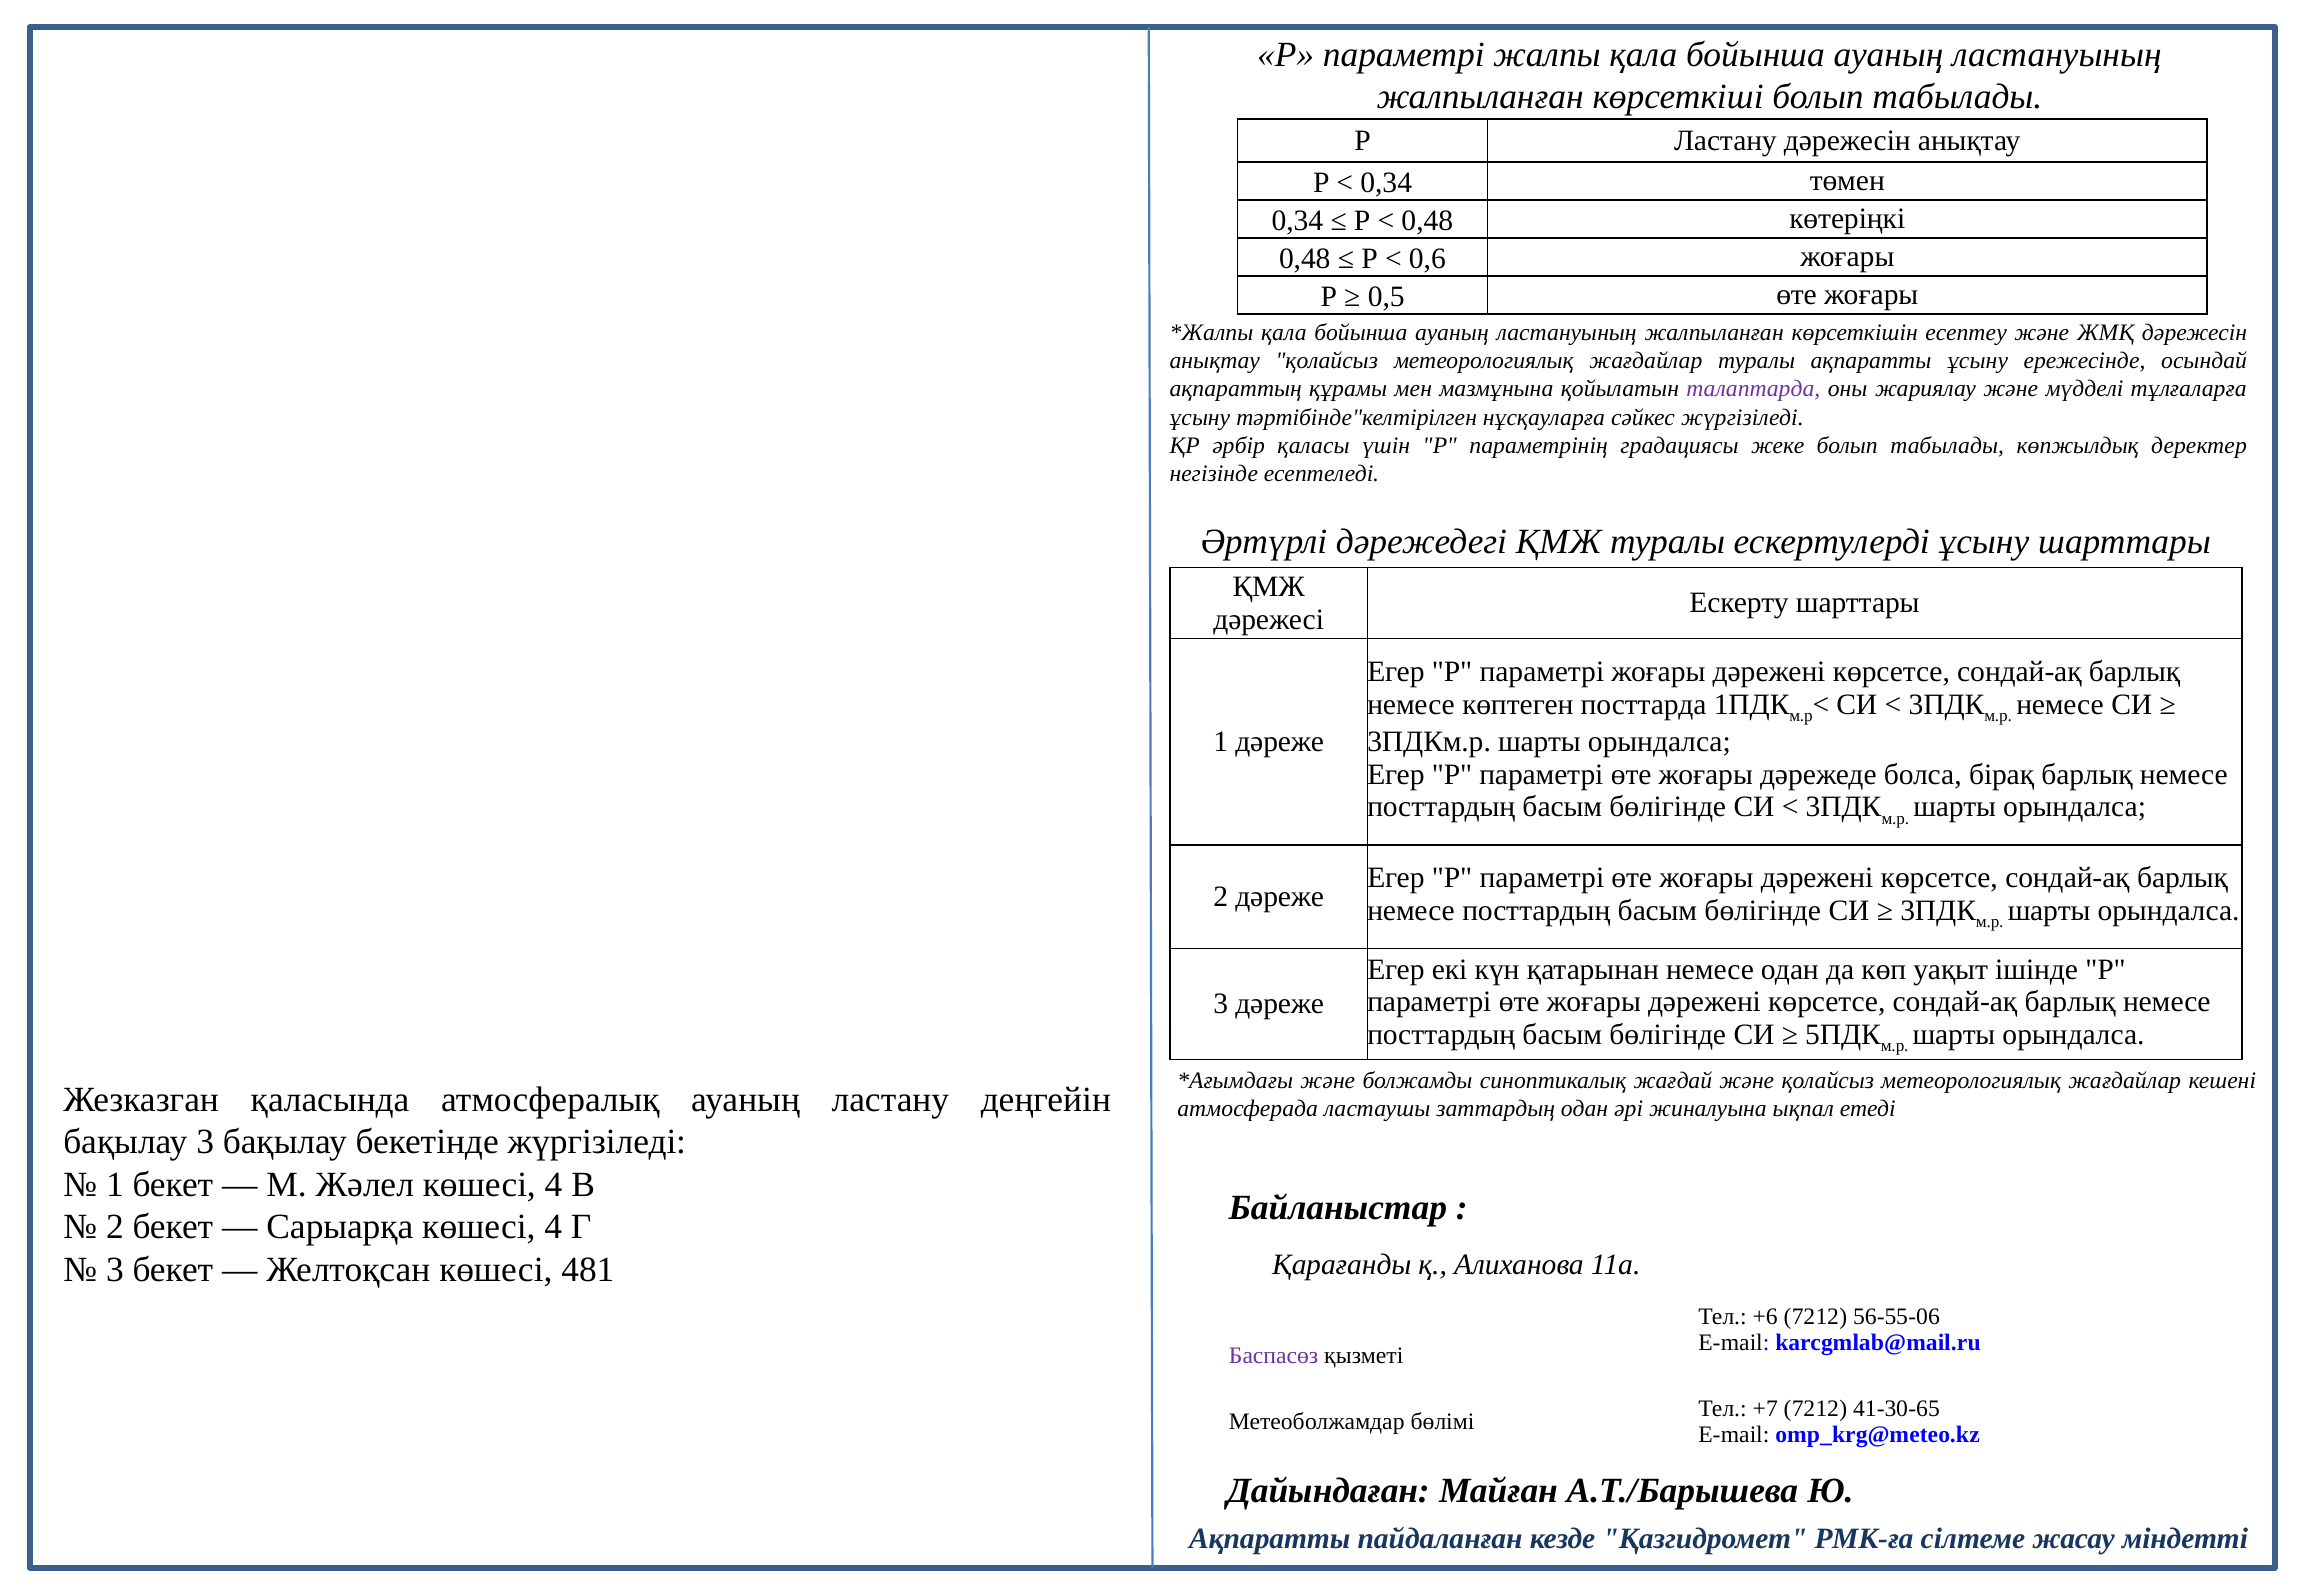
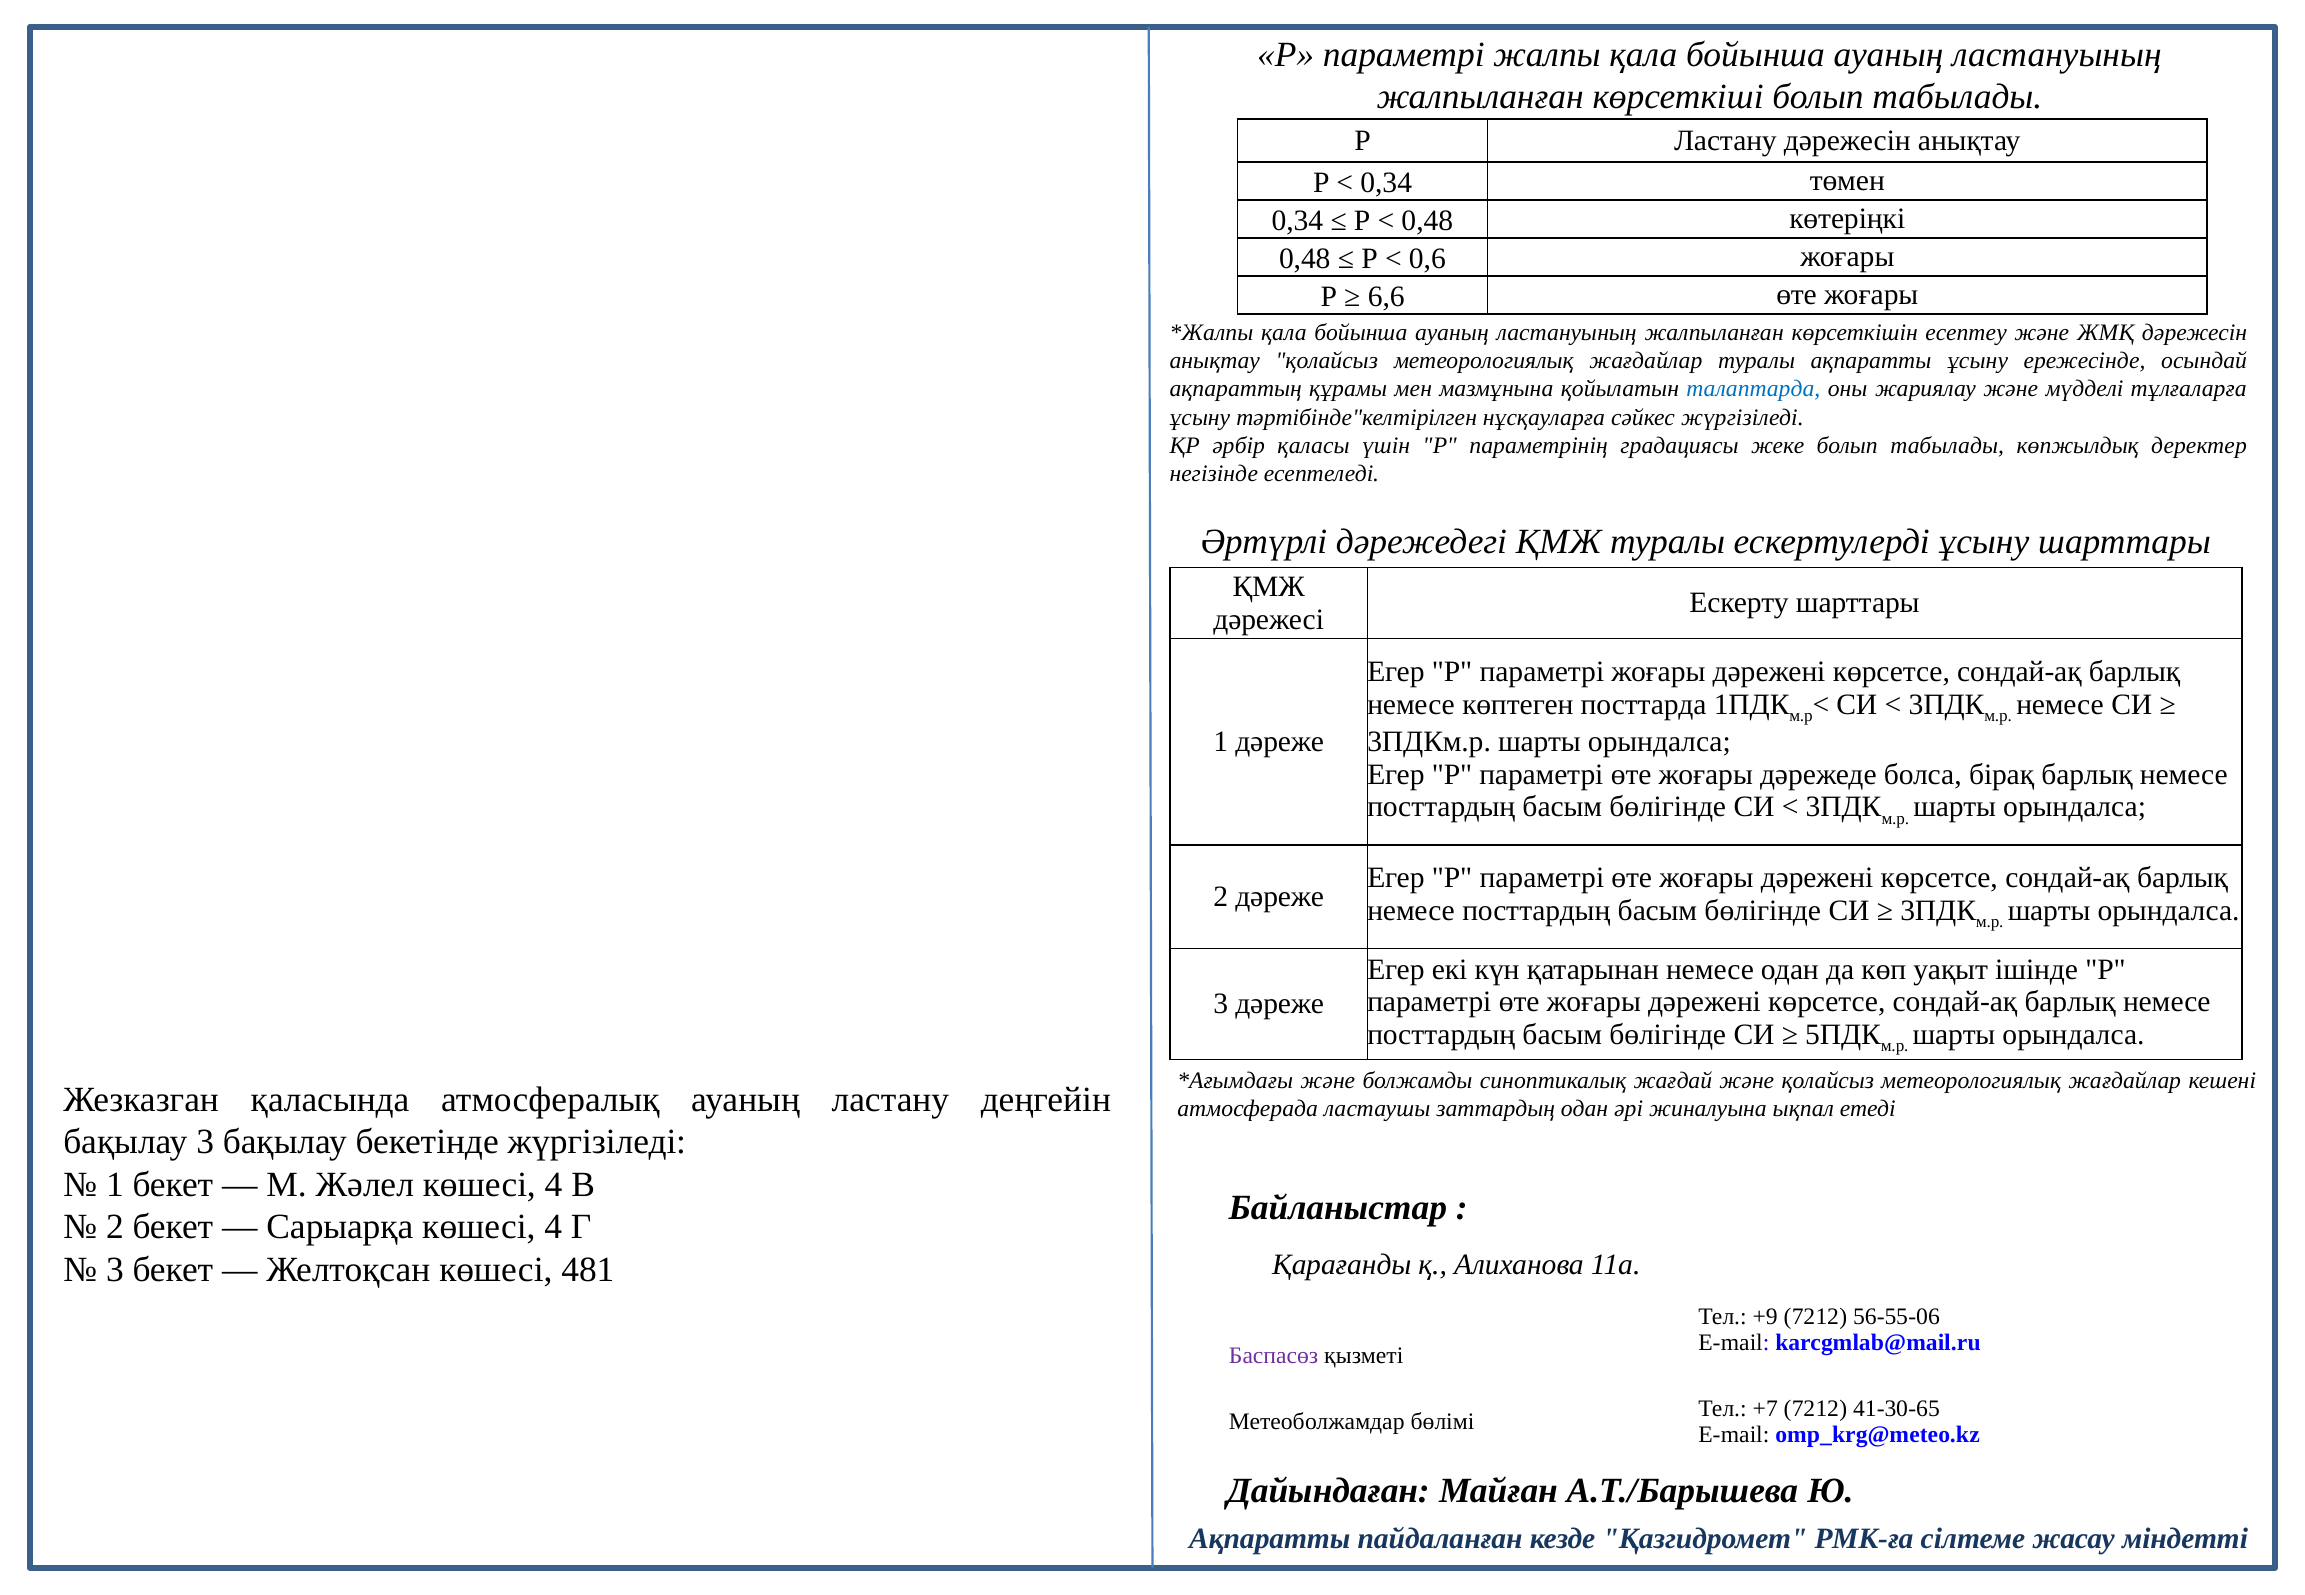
0,5: 0,5 -> 6,6
талаптарда colour: purple -> blue
+6: +6 -> +9
